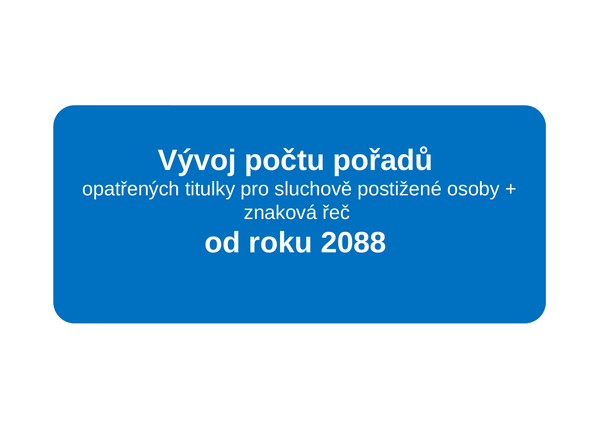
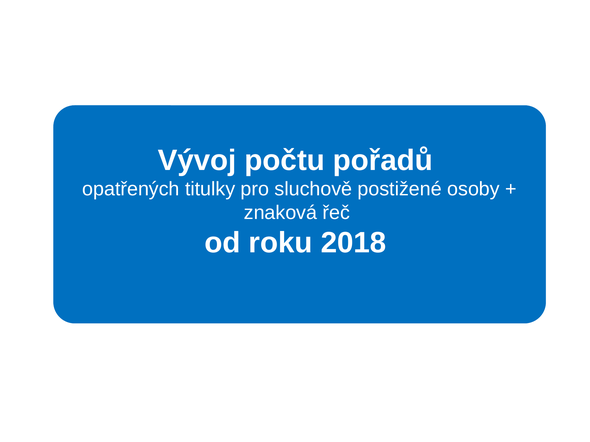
2088: 2088 -> 2018
